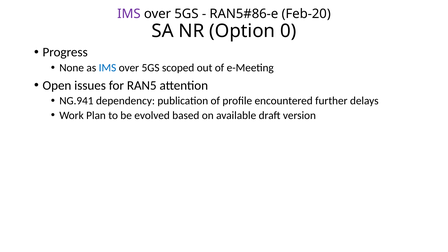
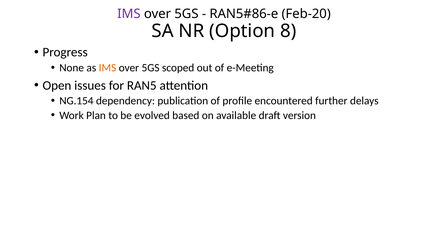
0: 0 -> 8
IMS at (107, 68) colour: blue -> orange
NG.941: NG.941 -> NG.154
